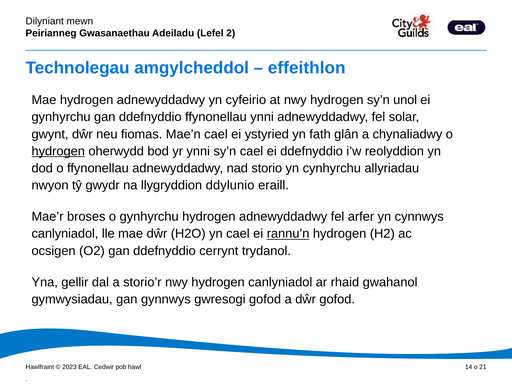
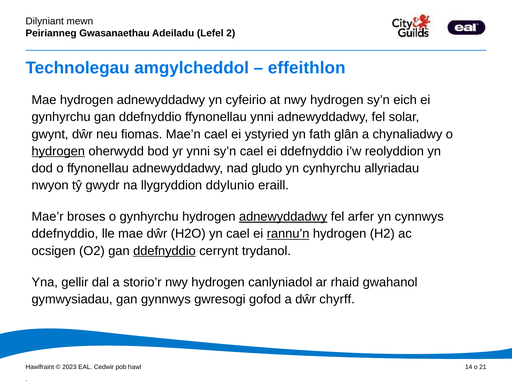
unol: unol -> eich
storio: storio -> gludo
adnewyddadwy at (283, 217) underline: none -> present
canlyniadol at (65, 234): canlyniadol -> ddefnyddio
ddefnyddio at (164, 251) underline: none -> present
dŵr gofod: gofod -> chyrff
